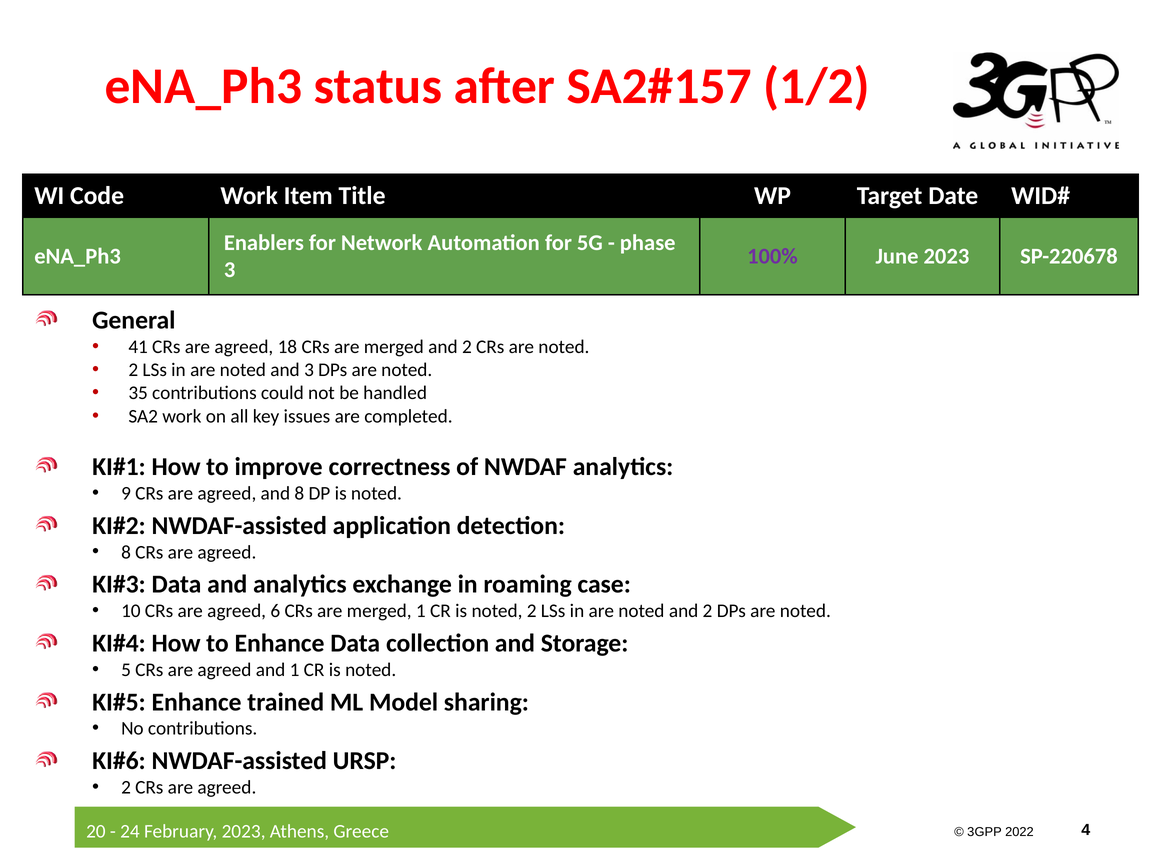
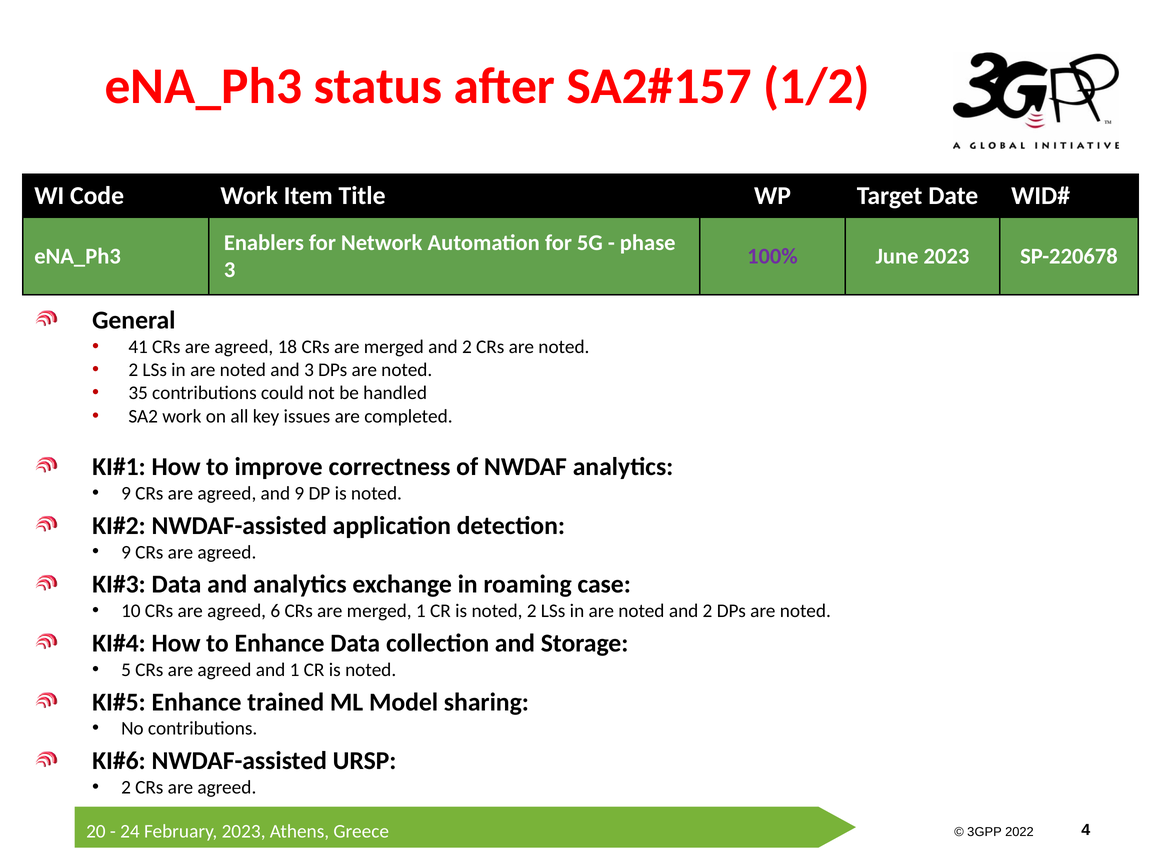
and 8: 8 -> 9
8 at (126, 552): 8 -> 9
